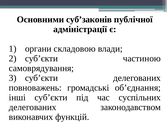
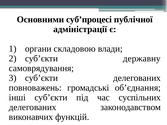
суб’законів: суб’законів -> суб’процесі
частиною: частиною -> державну
